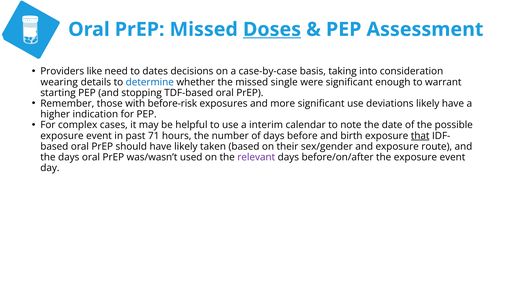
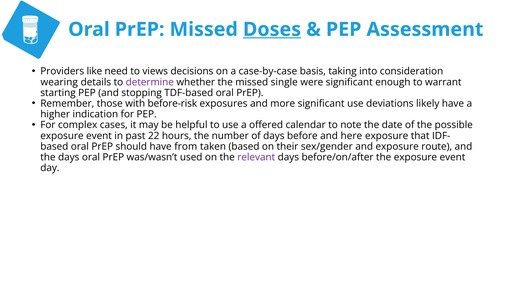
dates: dates -> views
determine colour: blue -> purple
interim: interim -> offered
71: 71 -> 22
birth: birth -> here
that underline: present -> none
have likely: likely -> from
